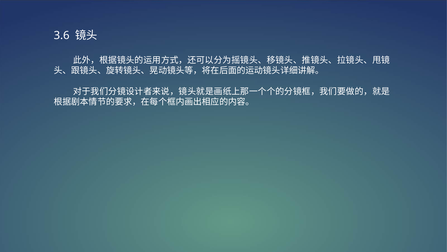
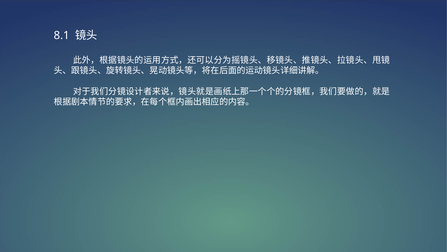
3.6: 3.6 -> 8.1
